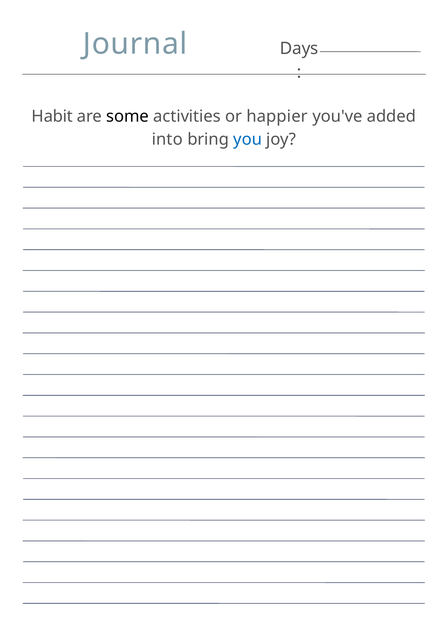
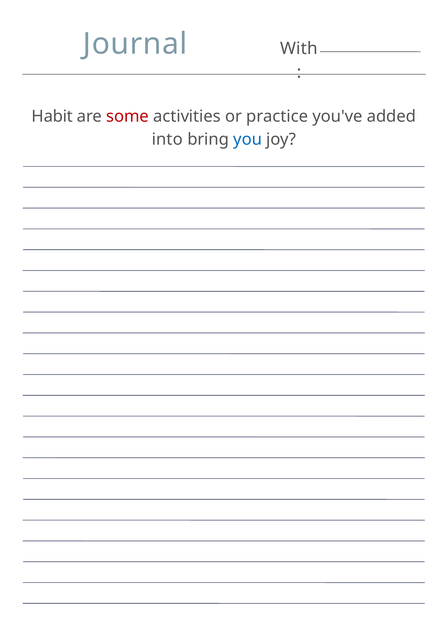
Days: Days -> With
some colour: black -> red
happier: happier -> practice
